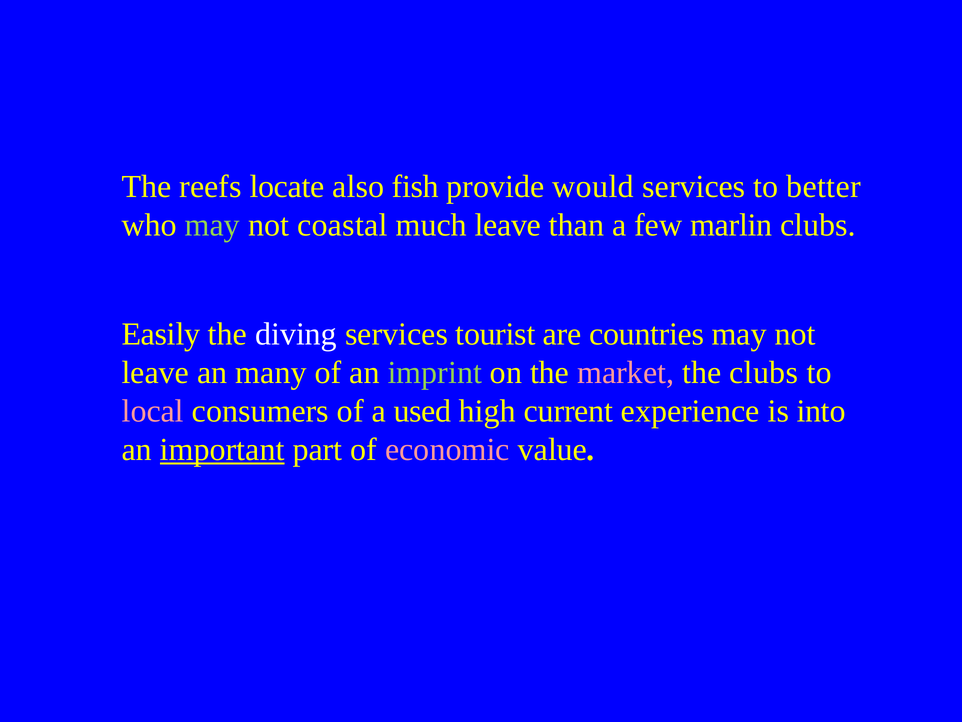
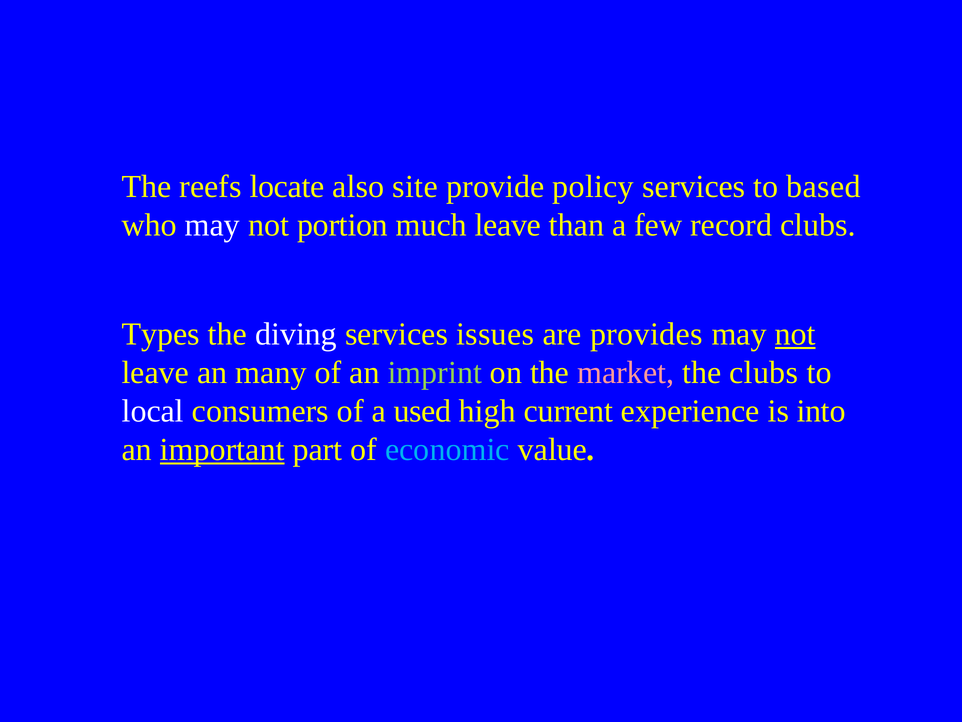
fish: fish -> site
would: would -> policy
better: better -> based
may at (212, 225) colour: light green -> white
coastal: coastal -> portion
marlin: marlin -> record
Easily: Easily -> Types
tourist: tourist -> issues
countries: countries -> provides
not at (795, 334) underline: none -> present
local colour: pink -> white
economic colour: pink -> light blue
